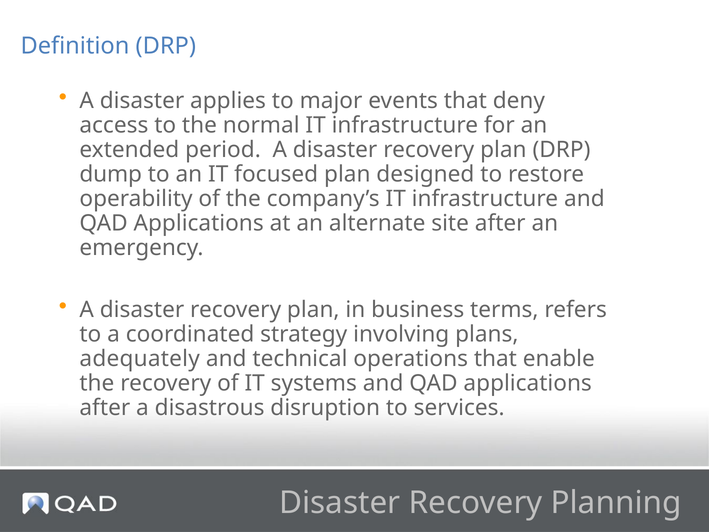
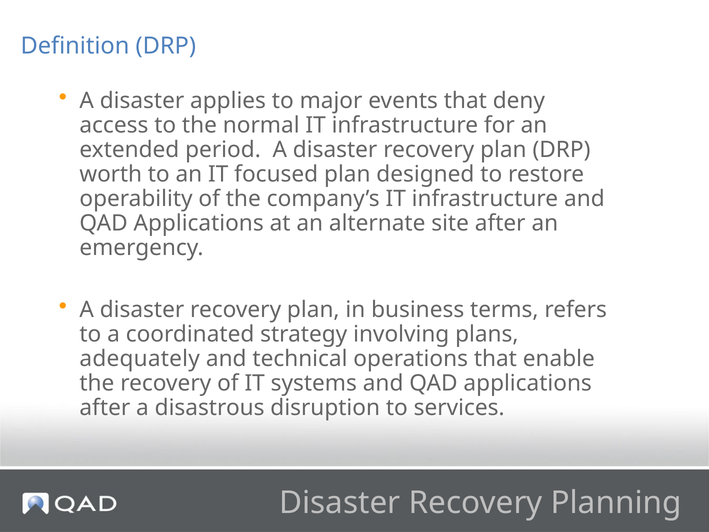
dump: dump -> worth
